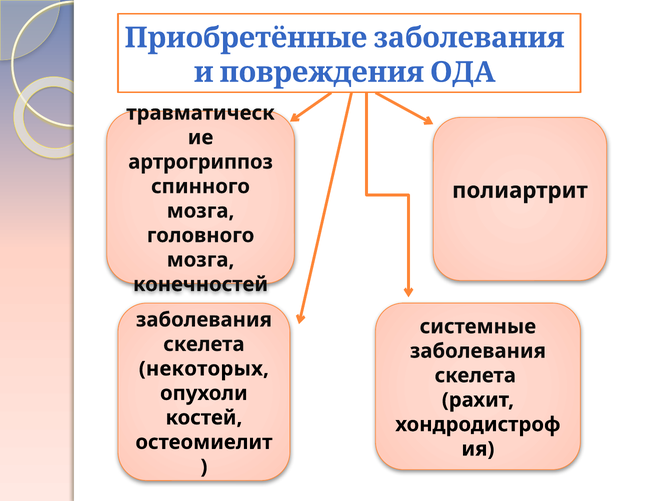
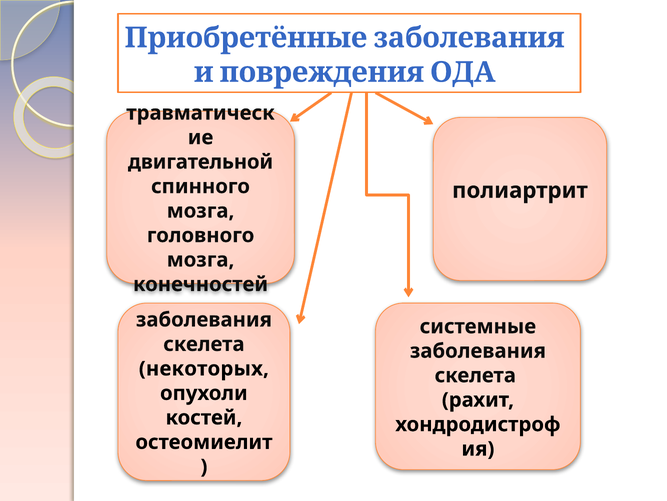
артрогриппоз: артрогриппоз -> двигательной
